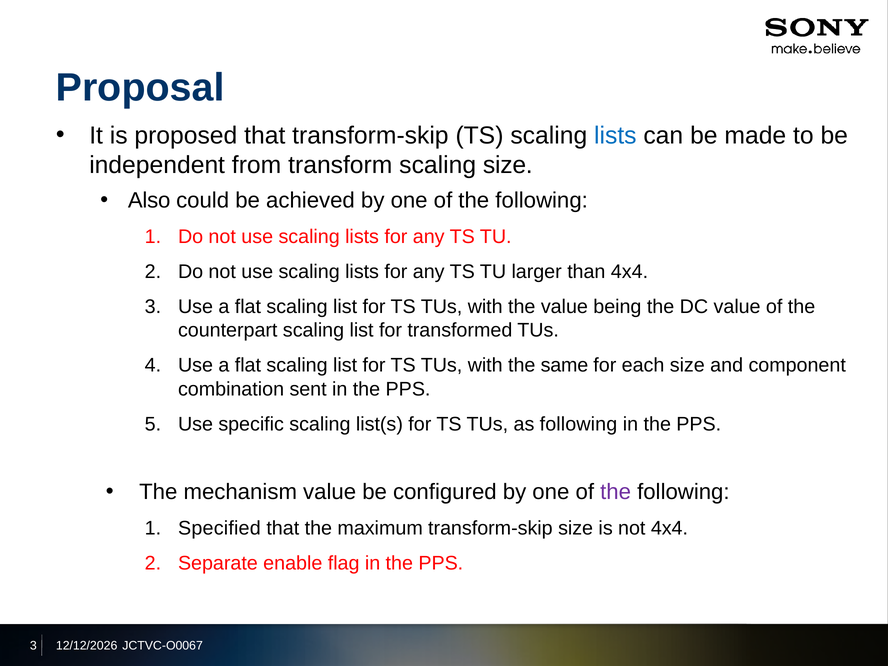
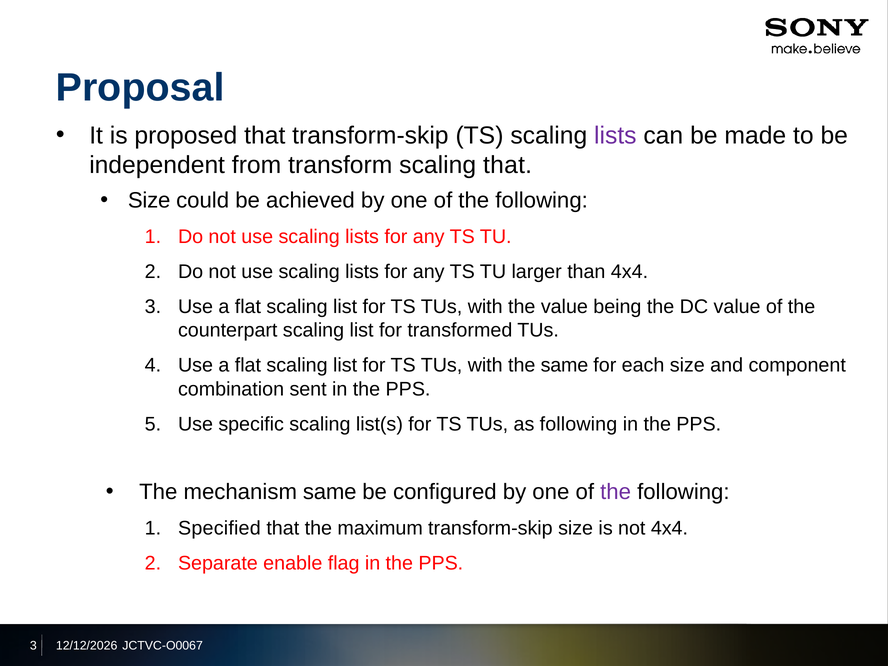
lists at (615, 135) colour: blue -> purple
scaling size: size -> that
Also at (149, 200): Also -> Size
mechanism value: value -> same
